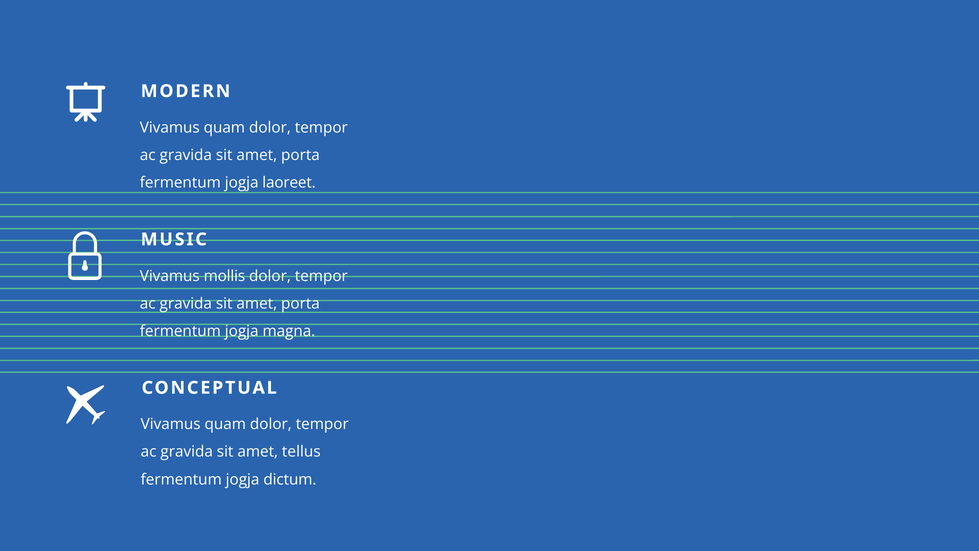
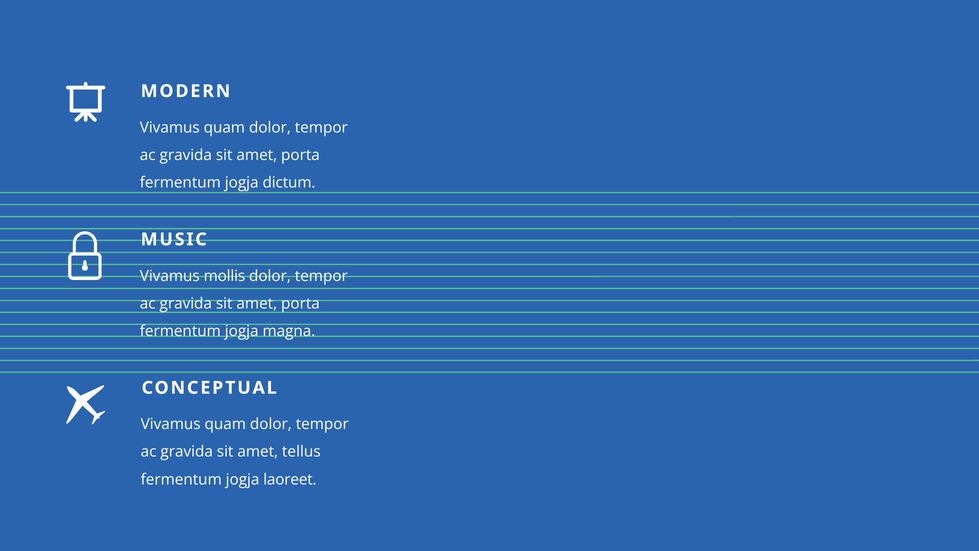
laoreet: laoreet -> dictum
dictum: dictum -> laoreet
